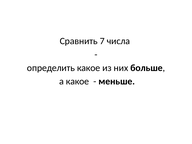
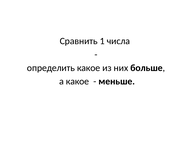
7: 7 -> 1
